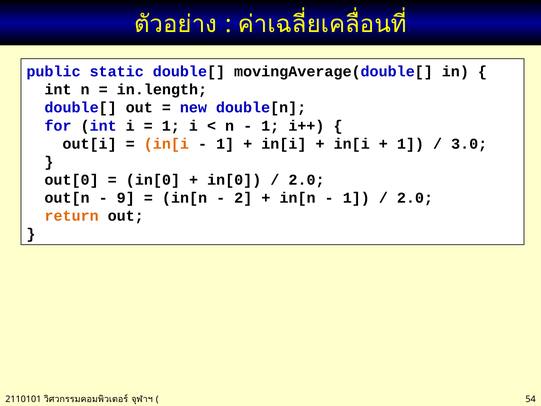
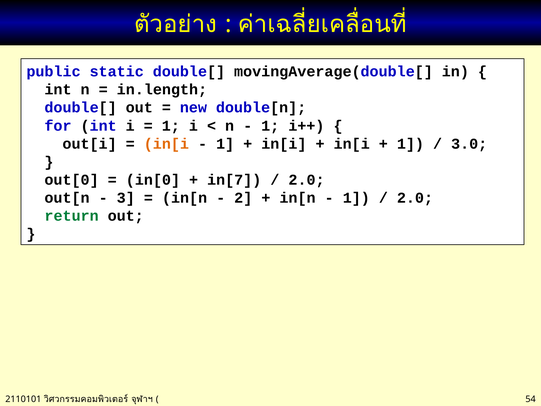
in[0 at (234, 180): in[0 -> in[7
9: 9 -> 3
return colour: orange -> green
